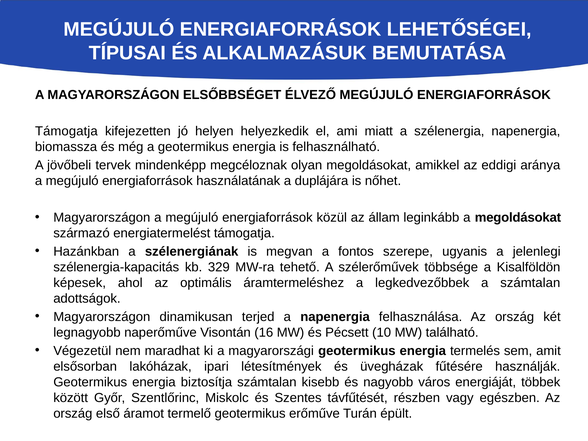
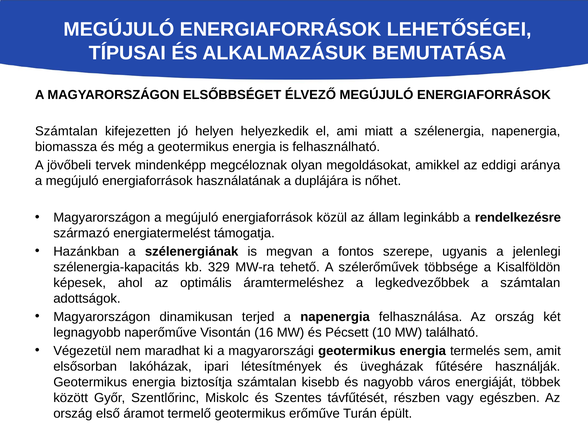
Támogatja at (66, 131): Támogatja -> Számtalan
a megoldásokat: megoldásokat -> rendelkezésre
